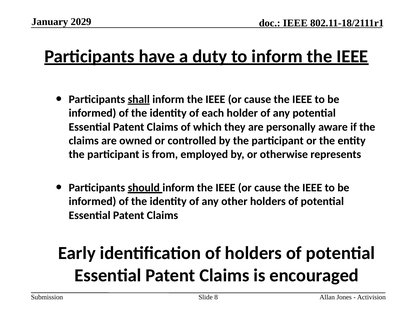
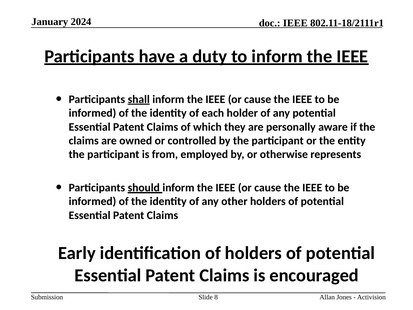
2029: 2029 -> 2024
